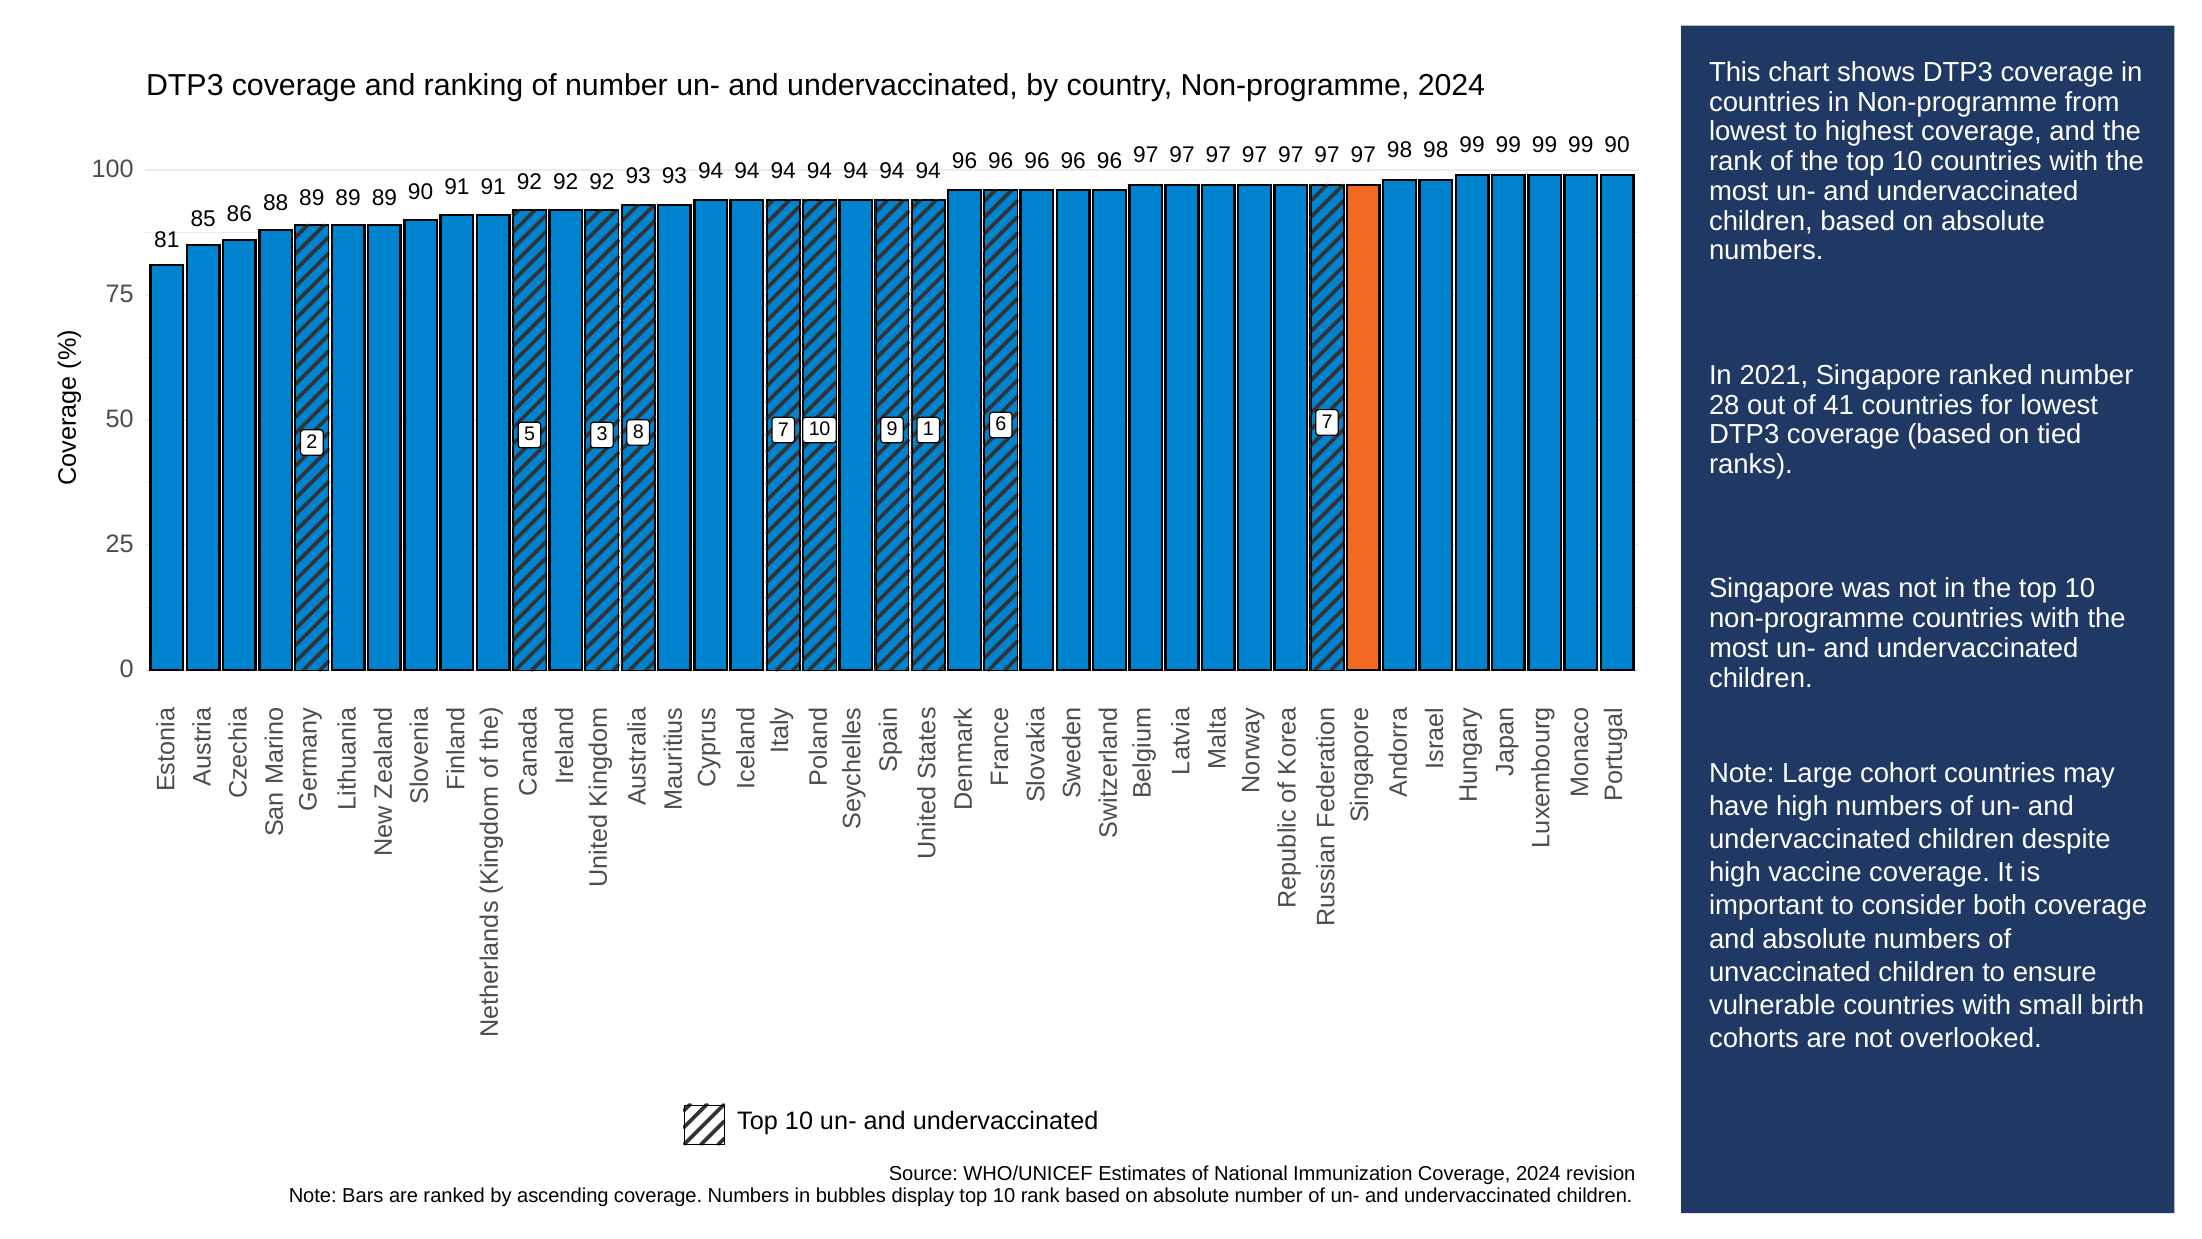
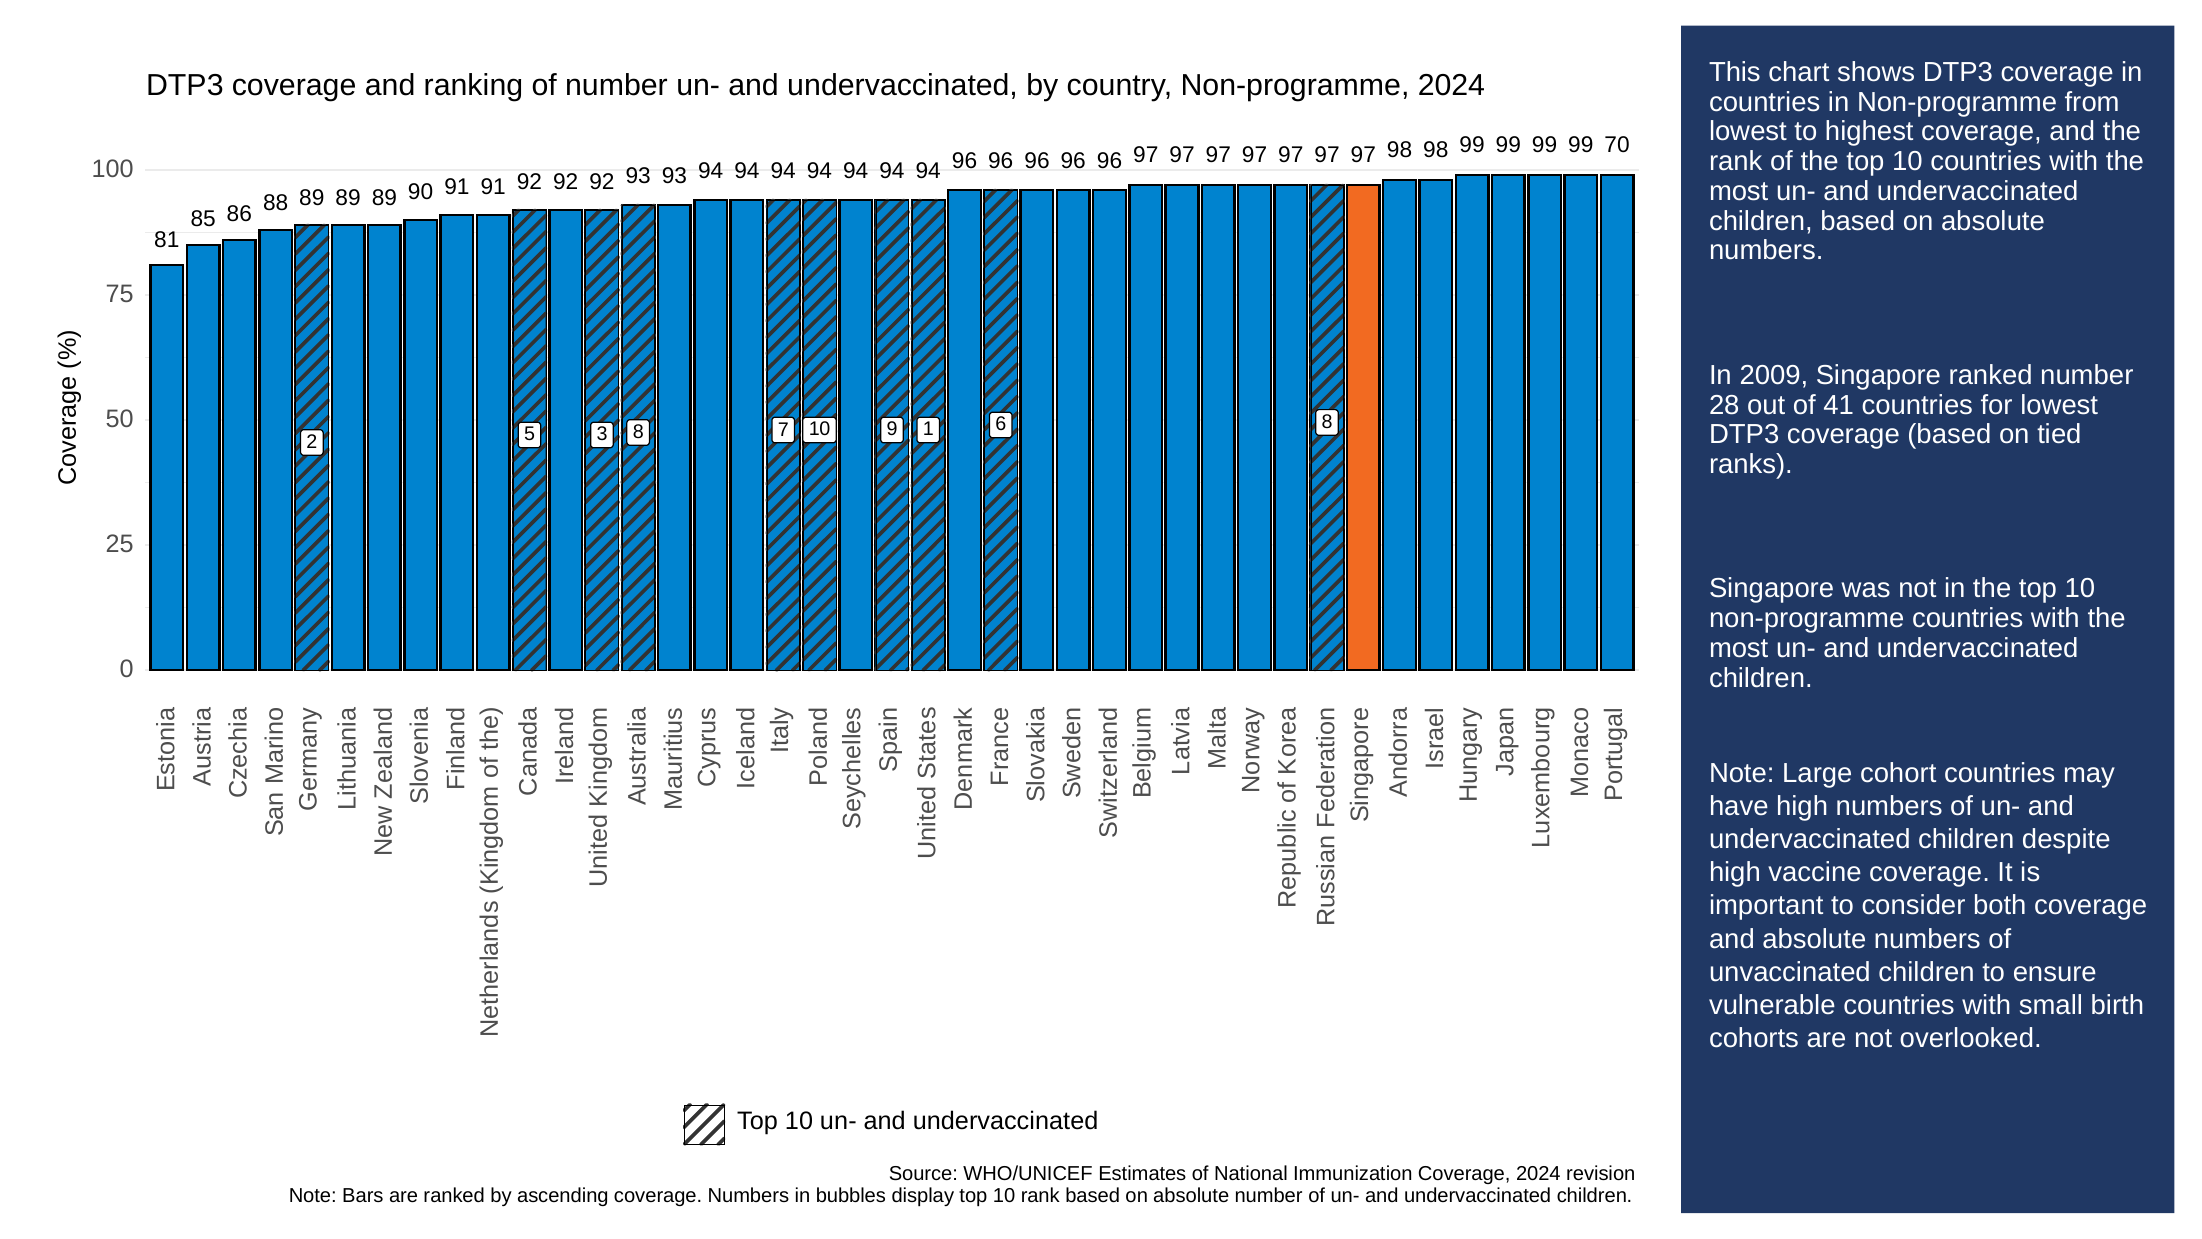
99 90: 90 -> 70
2021: 2021 -> 2009
6 7: 7 -> 8
